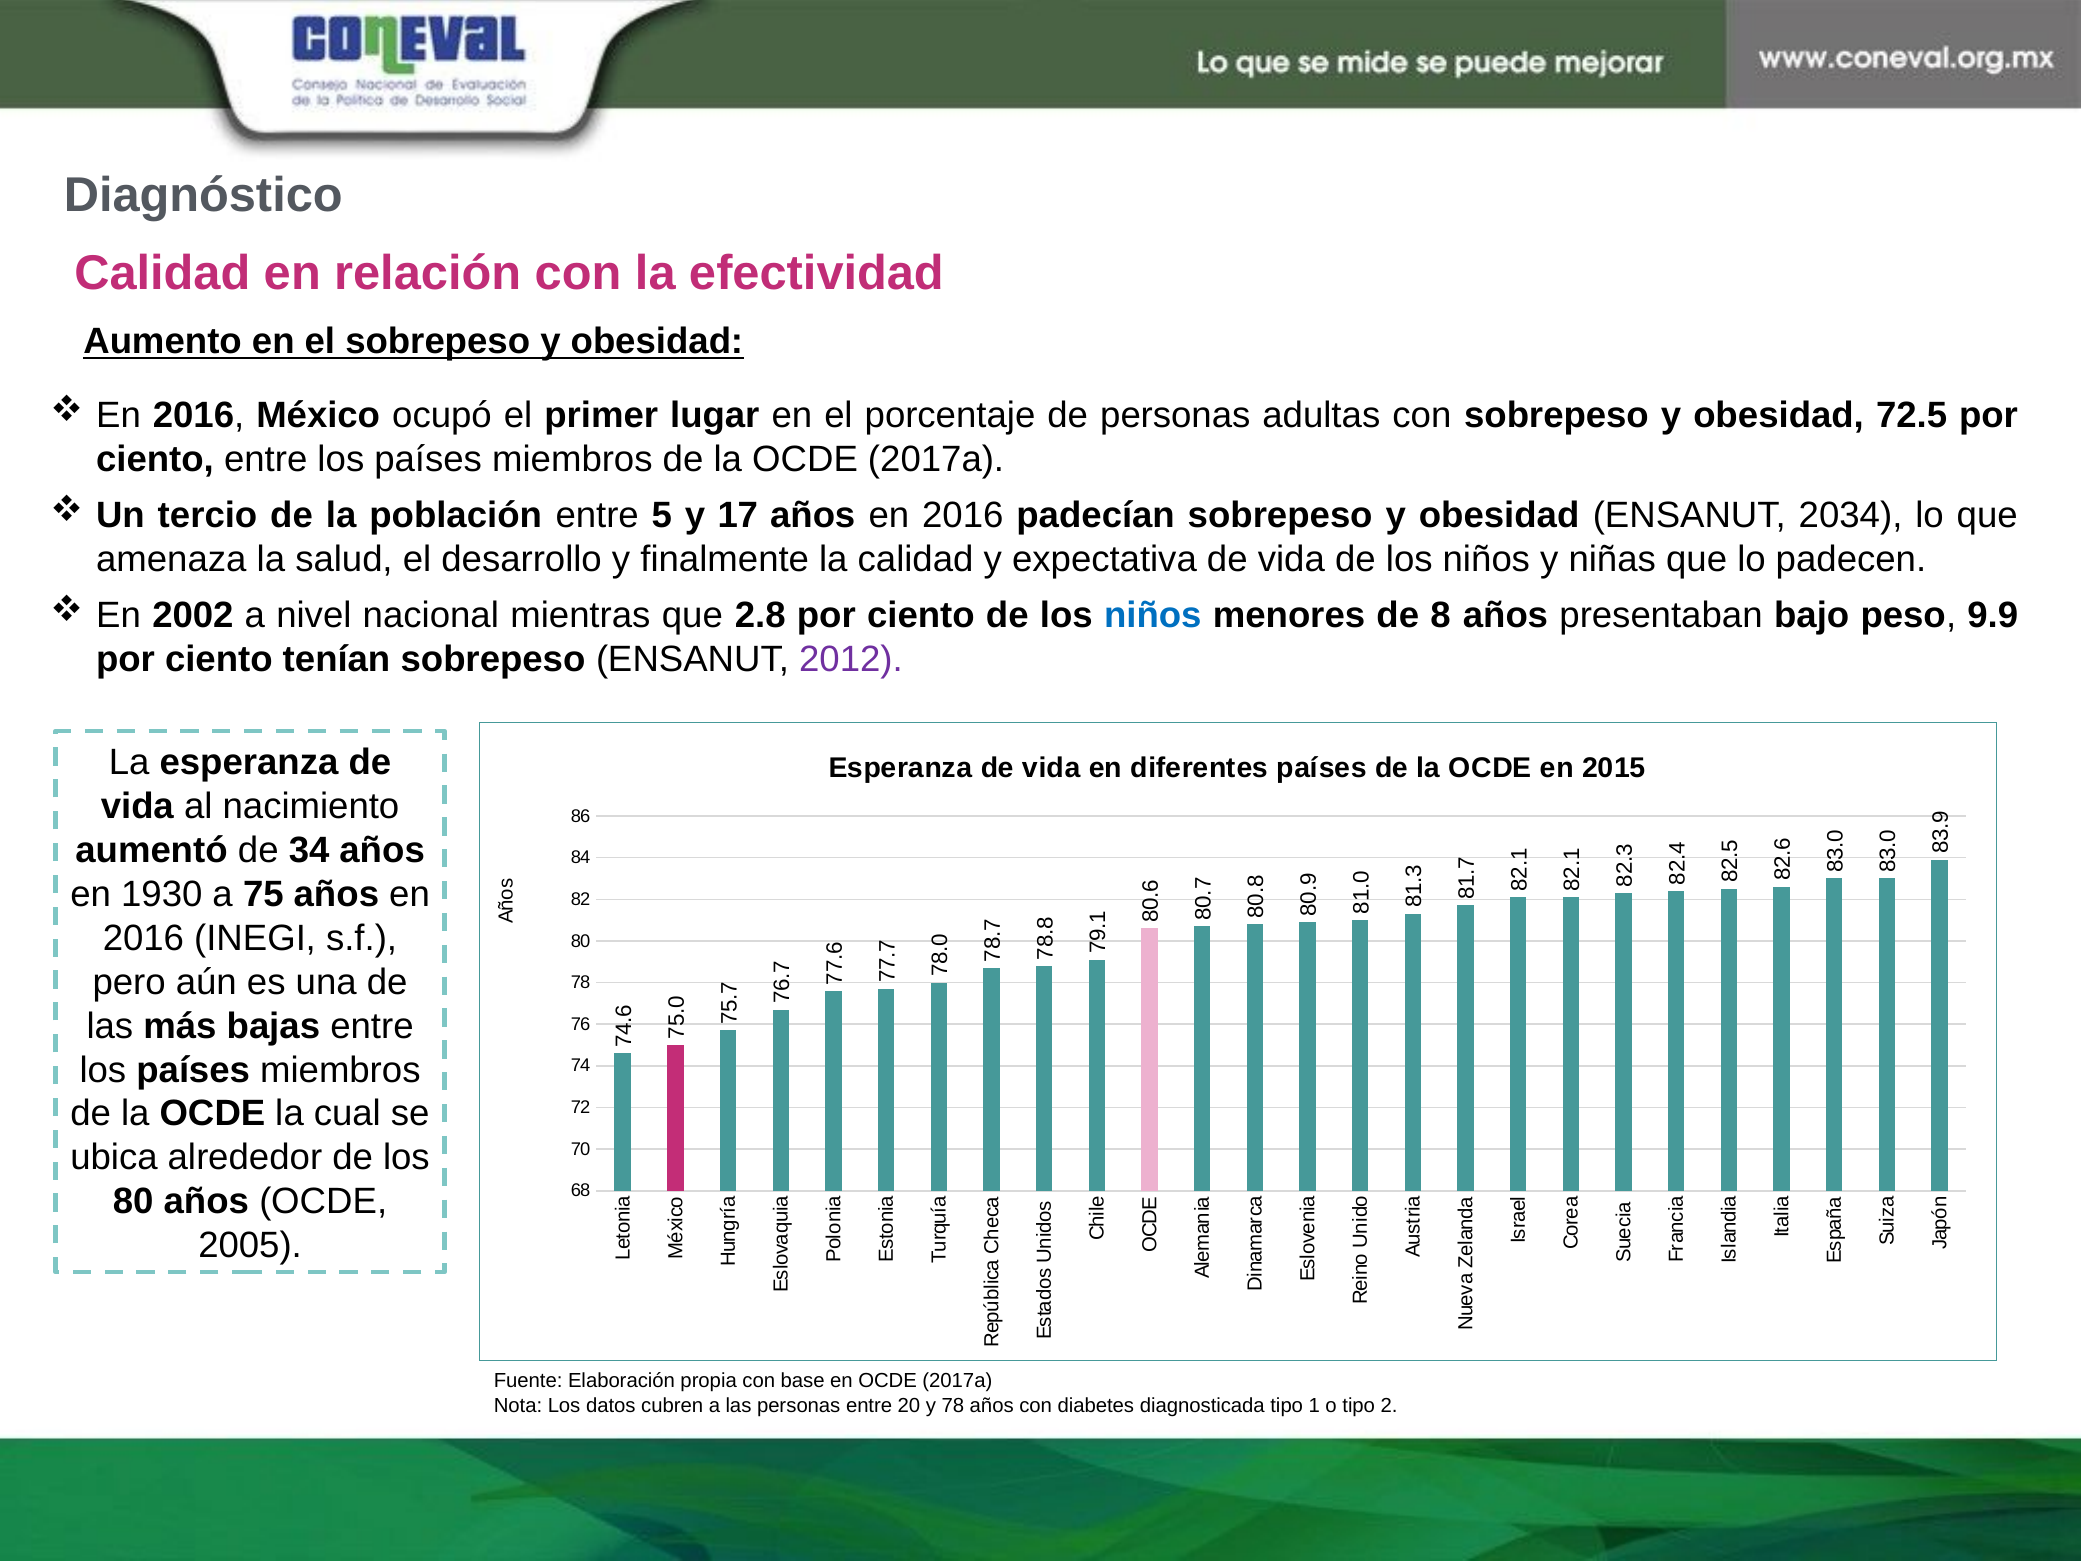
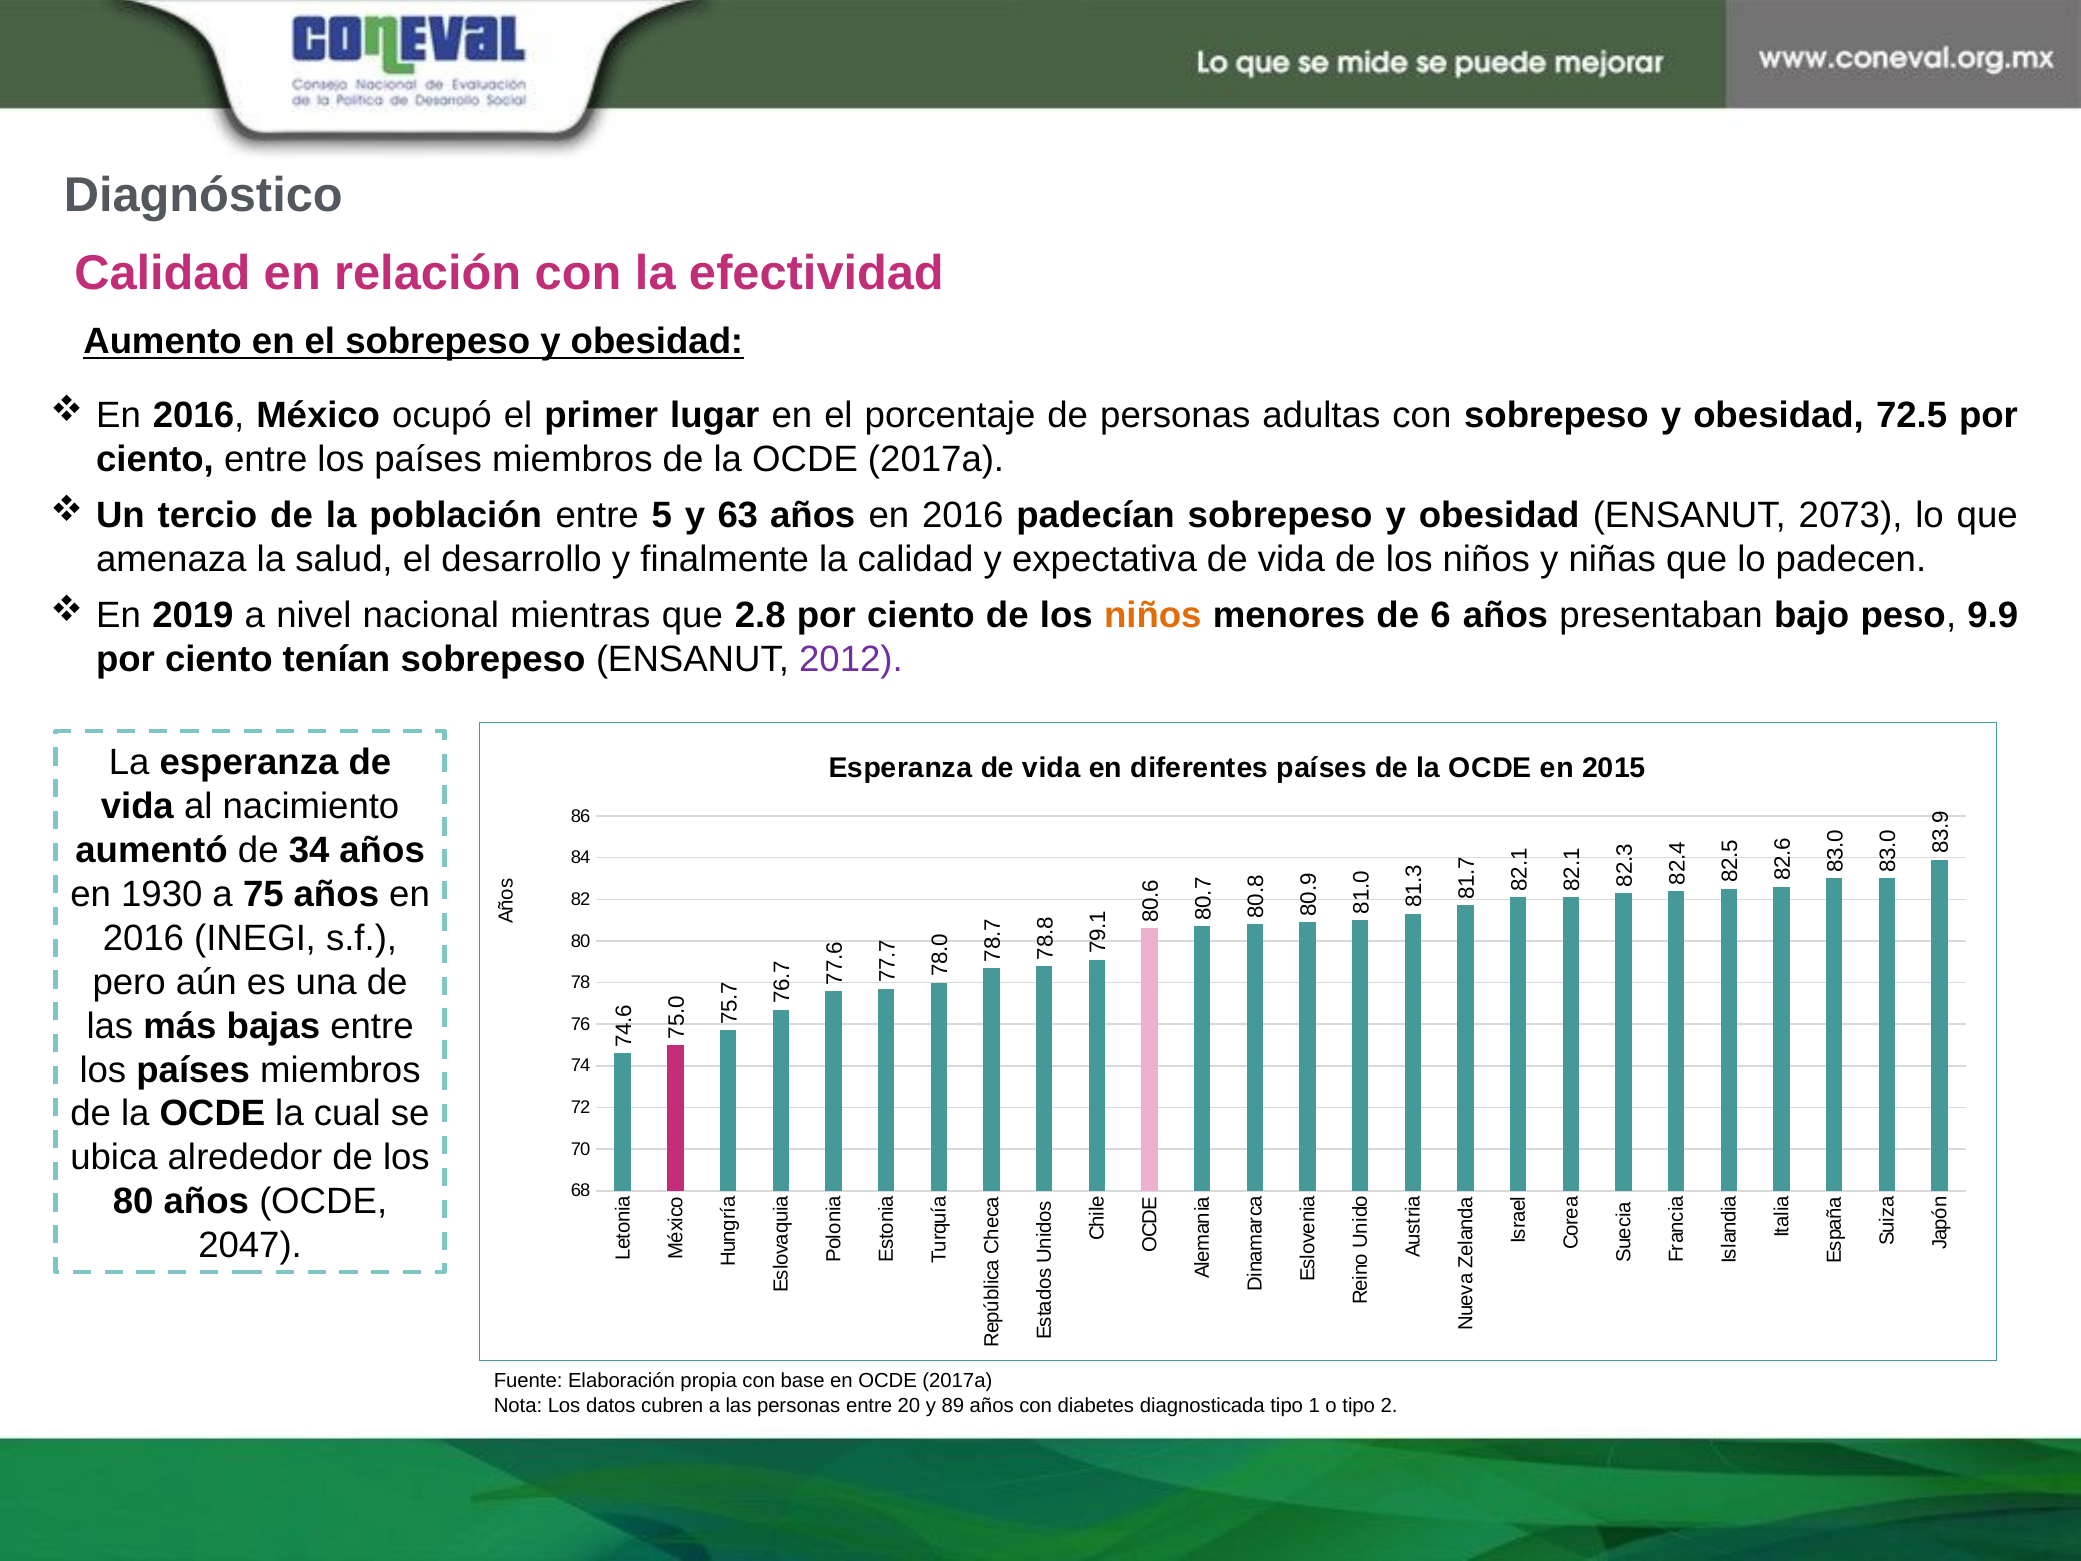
17: 17 -> 63
2034: 2034 -> 2073
2002: 2002 -> 2019
niños at (1153, 615) colour: blue -> orange
de 8: 8 -> 6
2005: 2005 -> 2047
y 78: 78 -> 89
